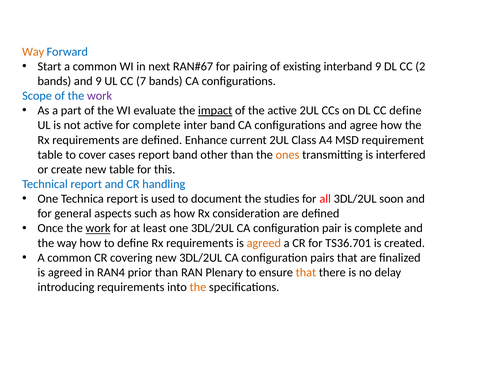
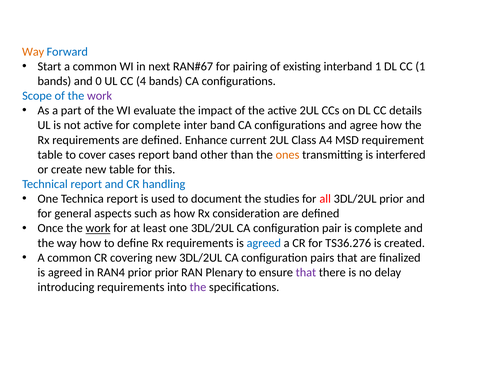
interband 9: 9 -> 1
CC 2: 2 -> 1
and 9: 9 -> 0
7: 7 -> 4
impact underline: present -> none
CC define: define -> details
3DL/2UL soon: soon -> prior
agreed at (264, 243) colour: orange -> blue
TS36.701: TS36.701 -> TS36.276
prior than: than -> prior
that at (306, 273) colour: orange -> purple
the at (198, 287) colour: orange -> purple
